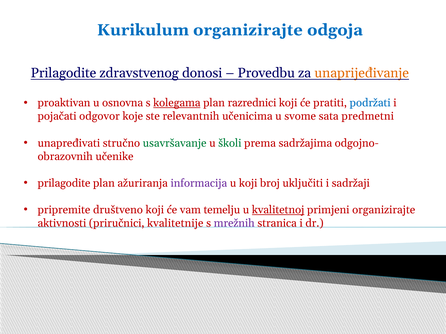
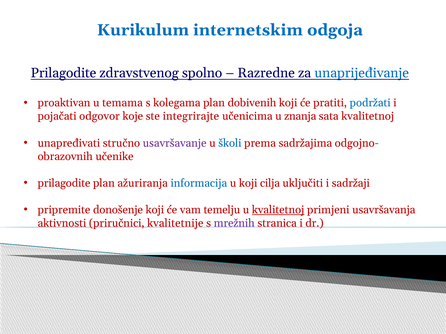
Kurikulum organizirajte: organizirajte -> internetskim
donosi: donosi -> spolno
Provedbu: Provedbu -> Razredne
unaprijeđivanje colour: orange -> blue
osnovna: osnovna -> temama
kolegama underline: present -> none
razrednici: razrednici -> dobivenih
relevantnih: relevantnih -> integrirajte
svome: svome -> znanja
sata predmetni: predmetni -> kvalitetnoj
usavršavanje colour: green -> purple
školi colour: green -> blue
informacija colour: purple -> blue
broj: broj -> cilja
društveno: društveno -> donošenje
primjeni organizirajte: organizirajte -> usavršavanja
